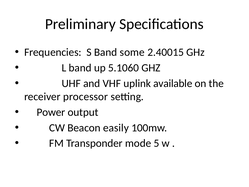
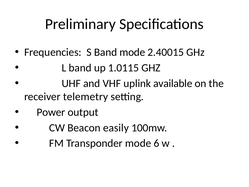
Band some: some -> mode
5.1060: 5.1060 -> 1.0115
processor: processor -> telemetry
5: 5 -> 6
